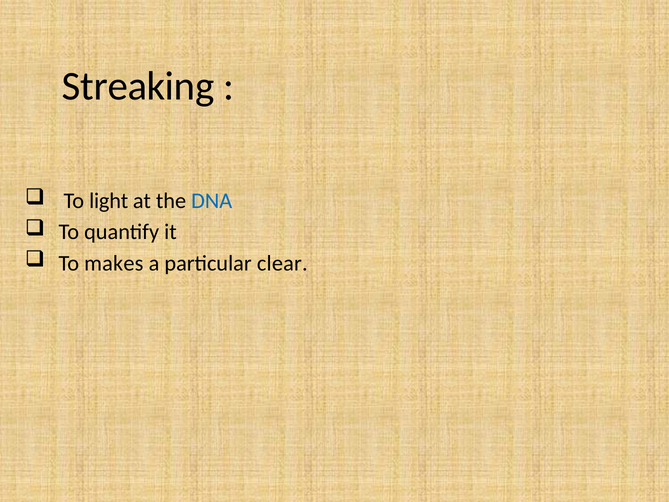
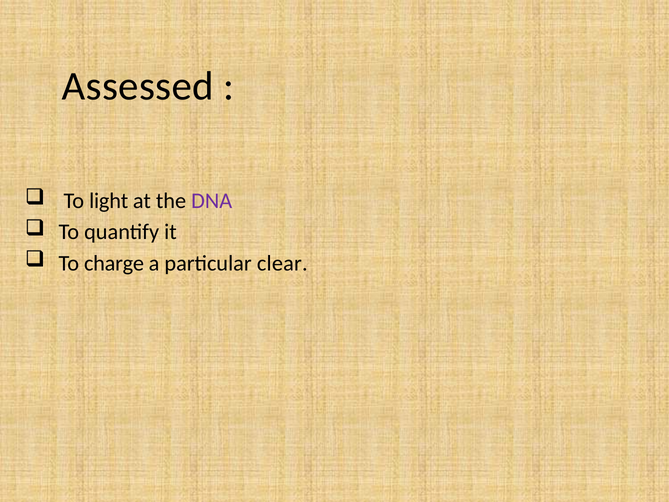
Streaking: Streaking -> Assessed
DNA colour: blue -> purple
makes: makes -> charge
